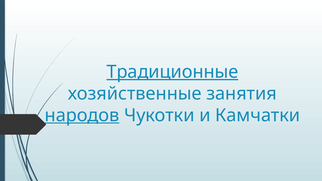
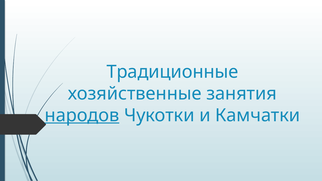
Традиционные underline: present -> none
